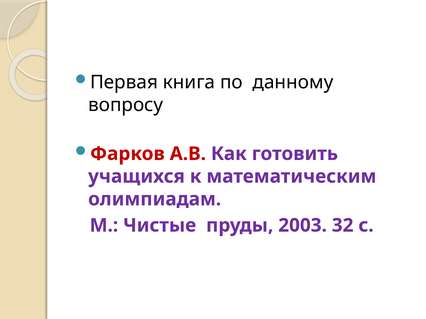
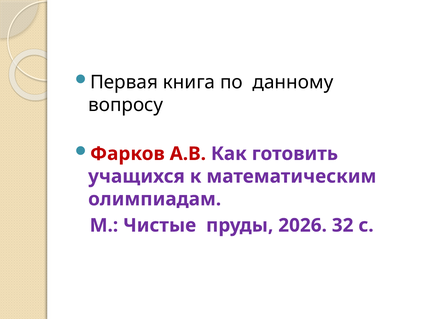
2003: 2003 -> 2026
